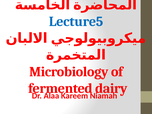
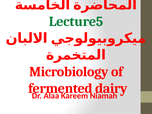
Lecture5 colour: blue -> green
